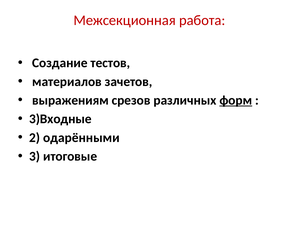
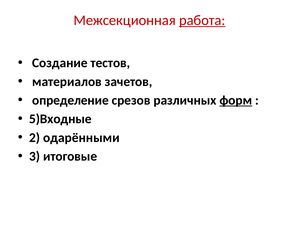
работа underline: none -> present
выражениям: выражениям -> определение
3)Входные: 3)Входные -> 5)Входные
